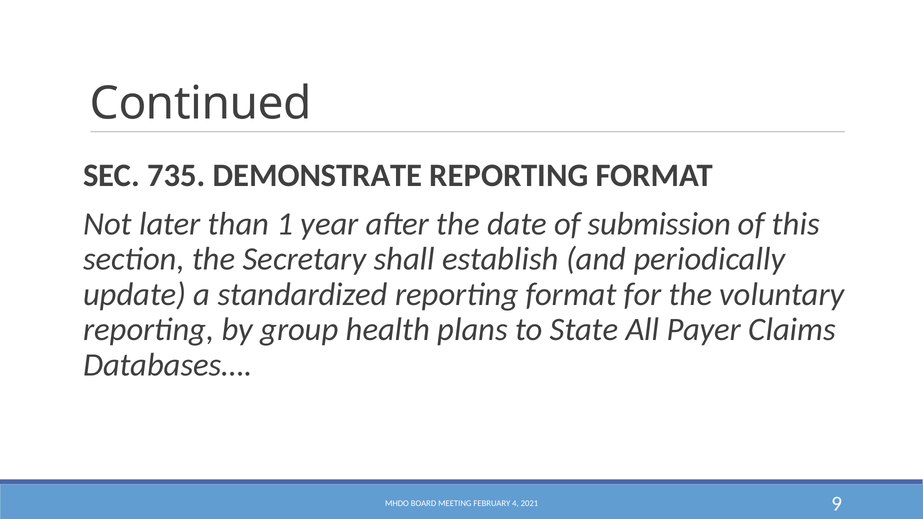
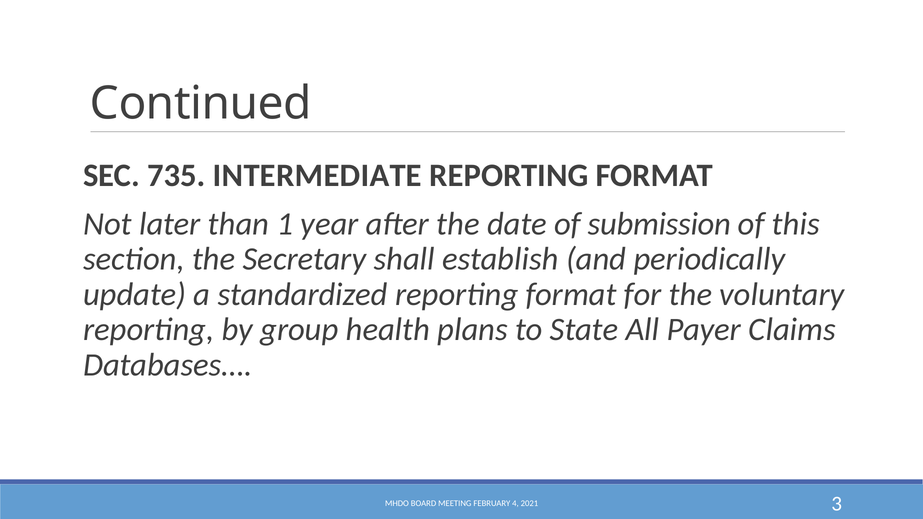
DEMONSTRATE: DEMONSTRATE -> INTERMEDIATE
9: 9 -> 3
